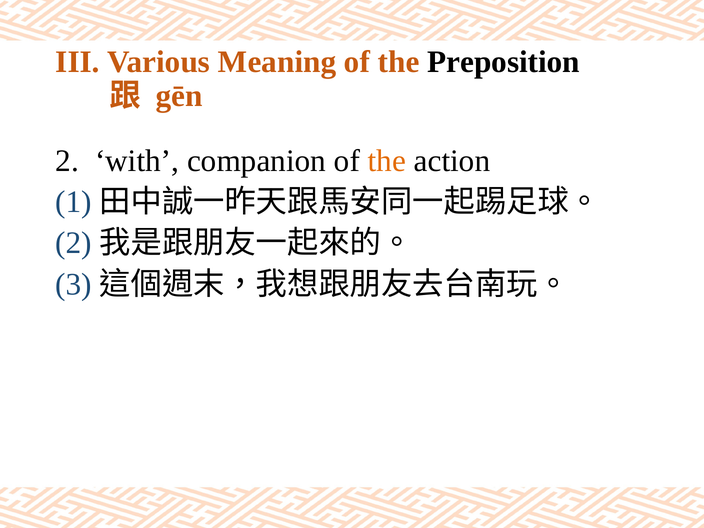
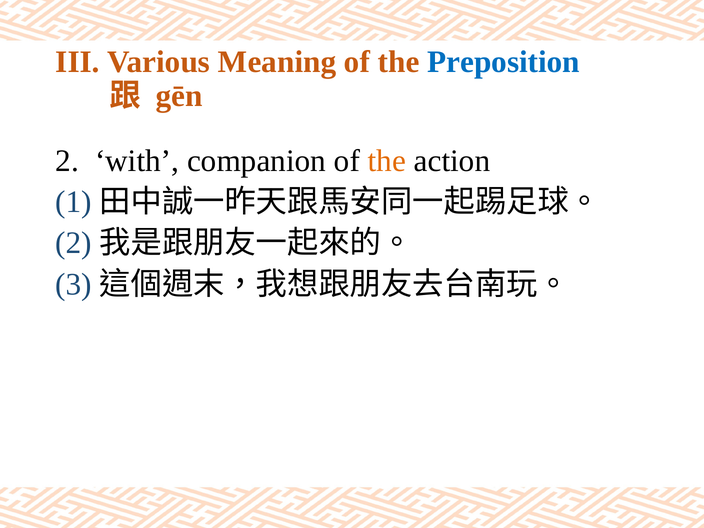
Preposition colour: black -> blue
